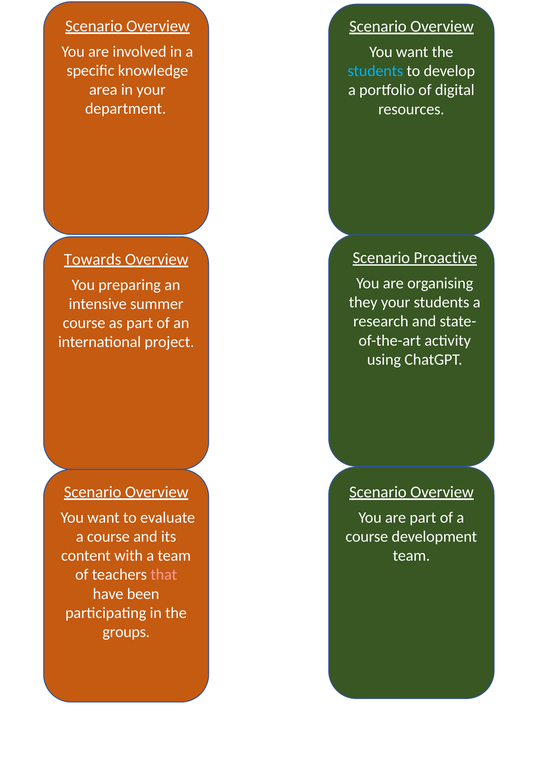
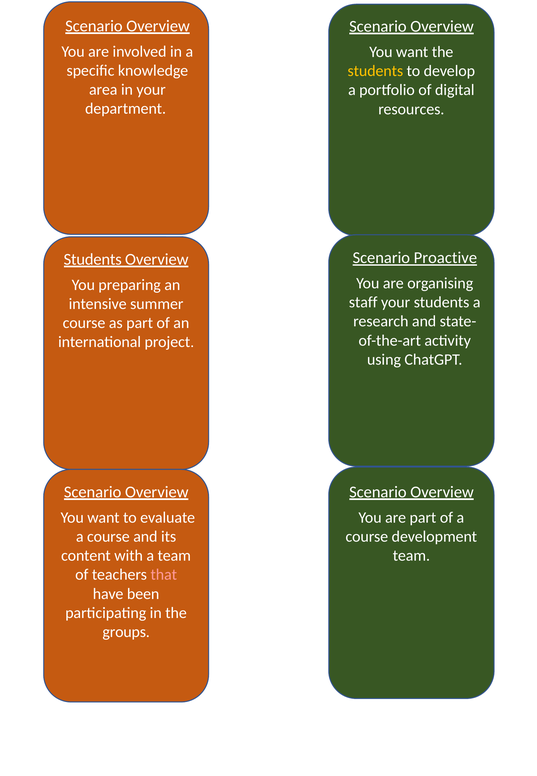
students at (375, 71) colour: light blue -> yellow
Towards at (93, 259): Towards -> Students
they: they -> staff
